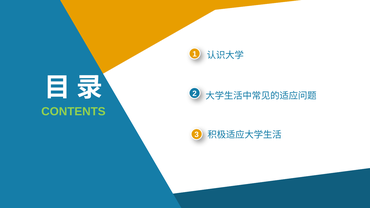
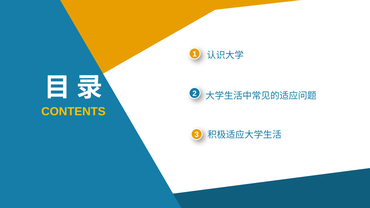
CONTENTS colour: light green -> yellow
